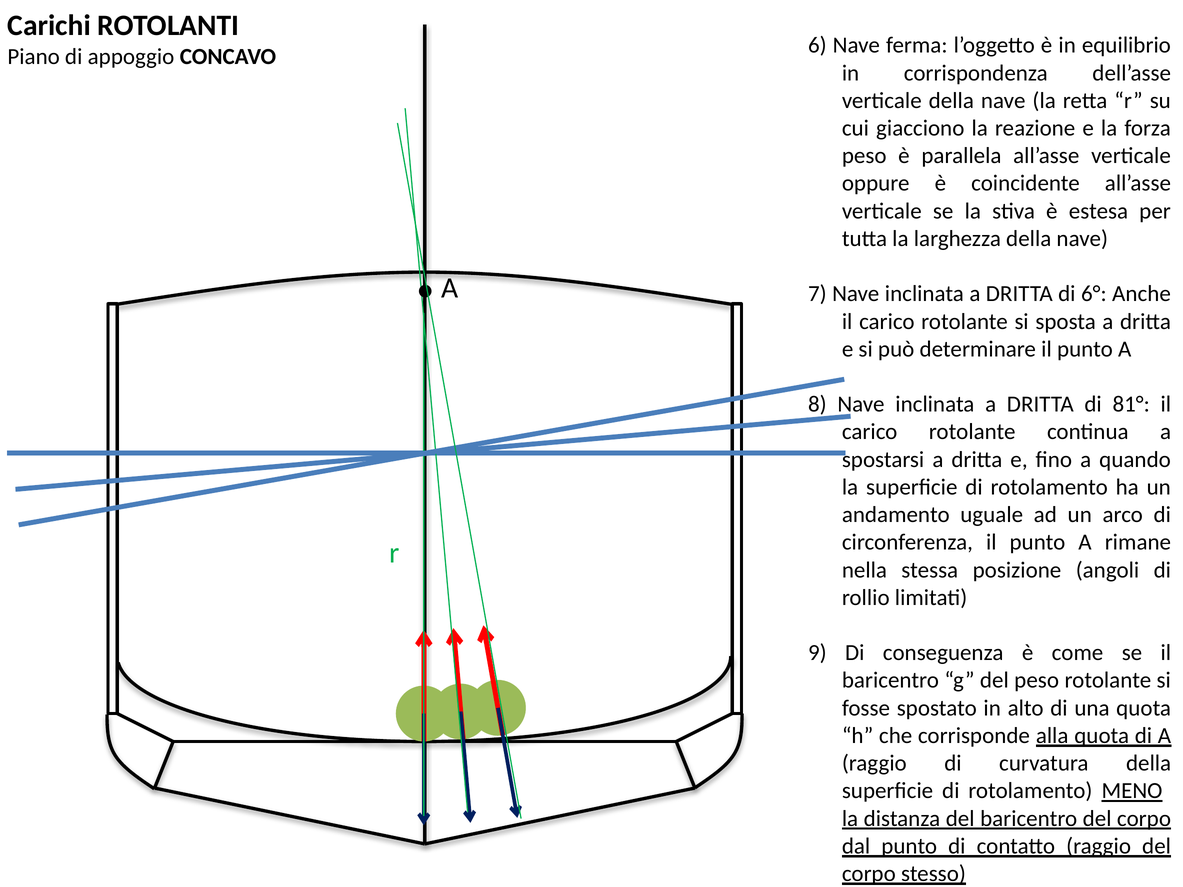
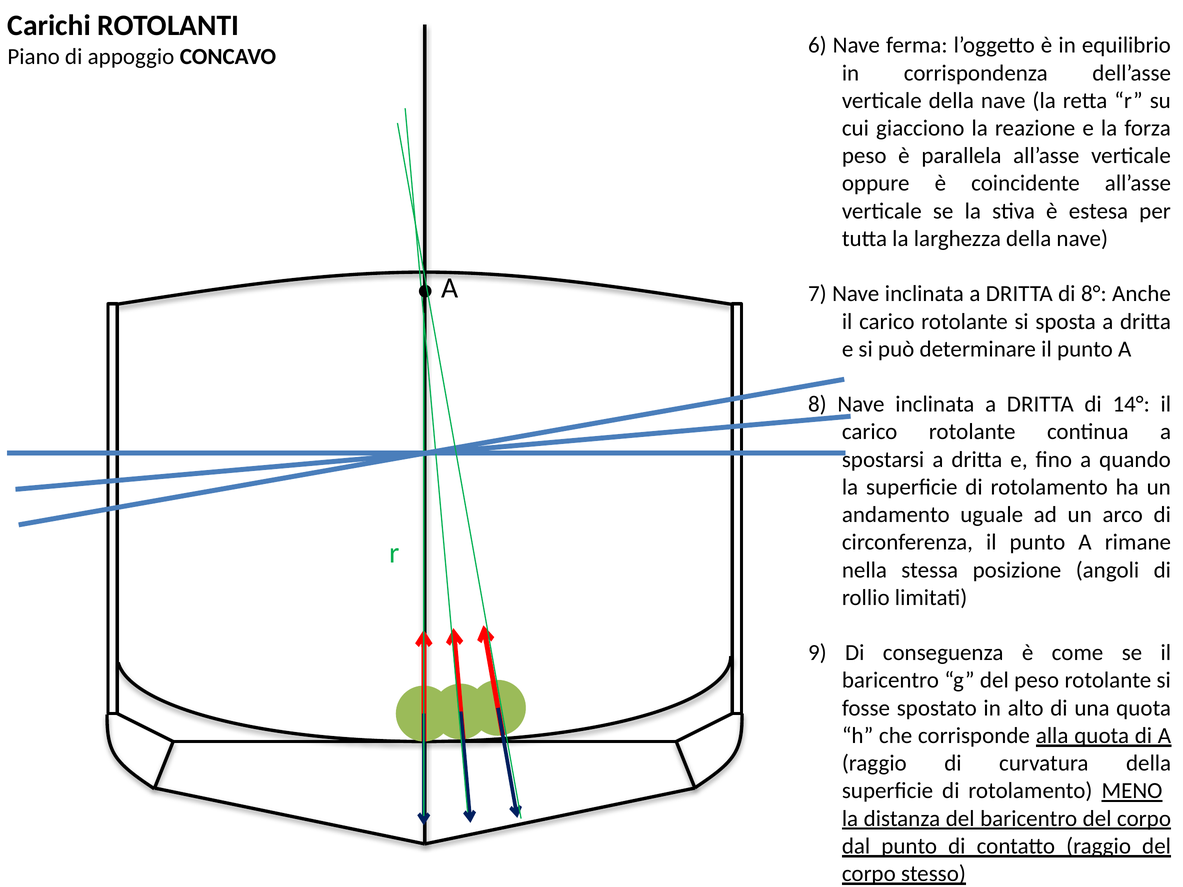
6°: 6° -> 8°
81°: 81° -> 14°
